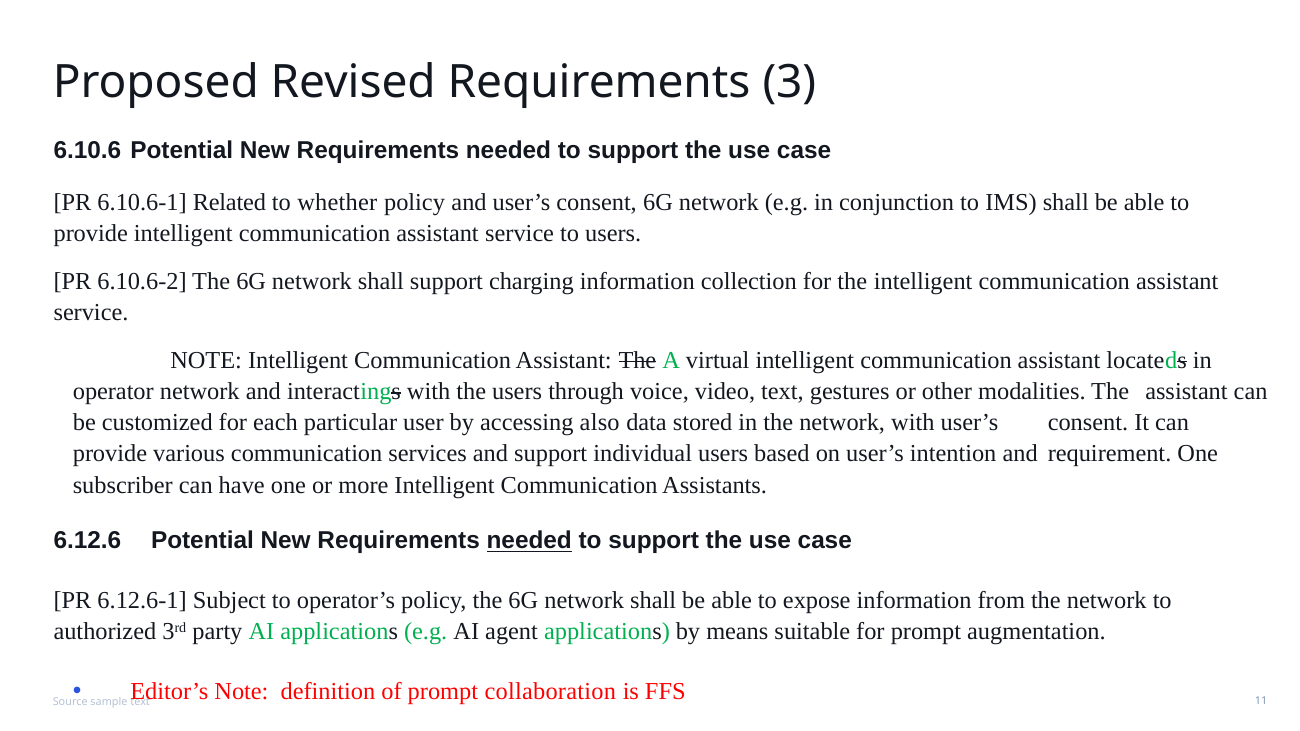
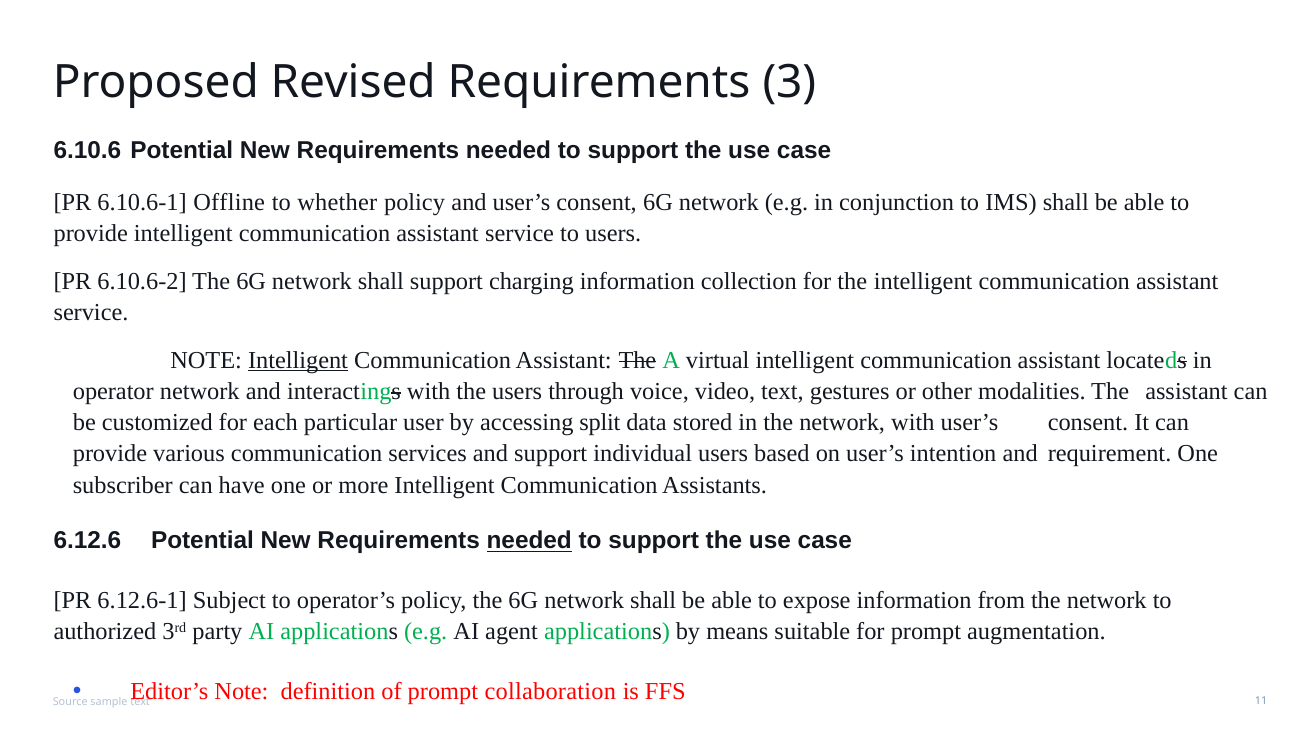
Related: Related -> Offline
Intelligent at (298, 360) underline: none -> present
also: also -> split
